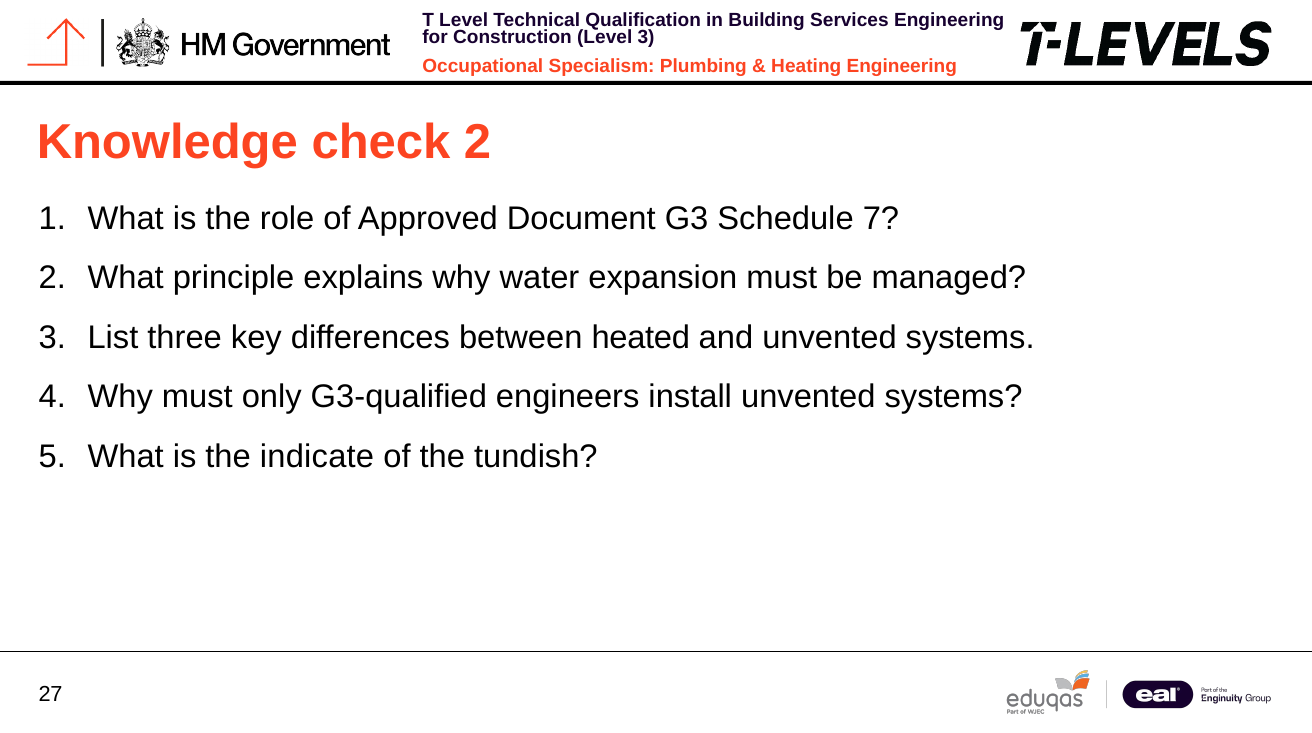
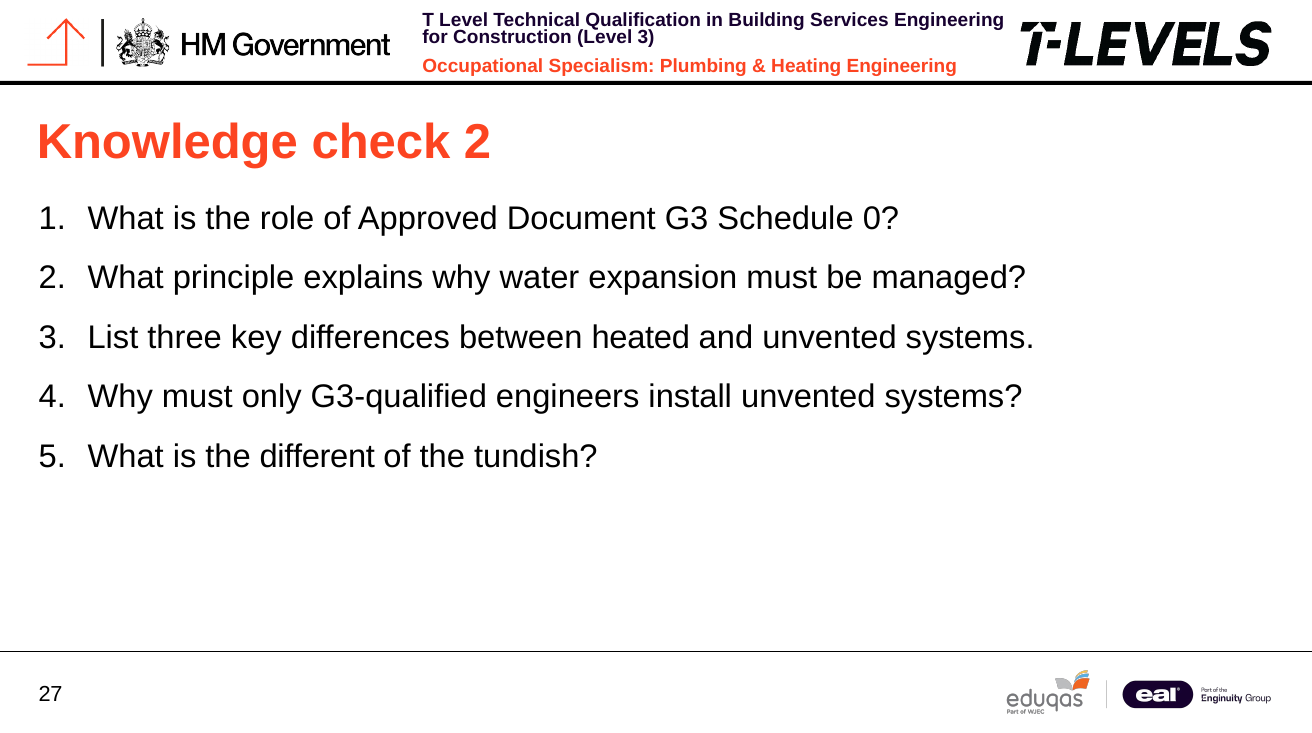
7: 7 -> 0
indicate: indicate -> different
